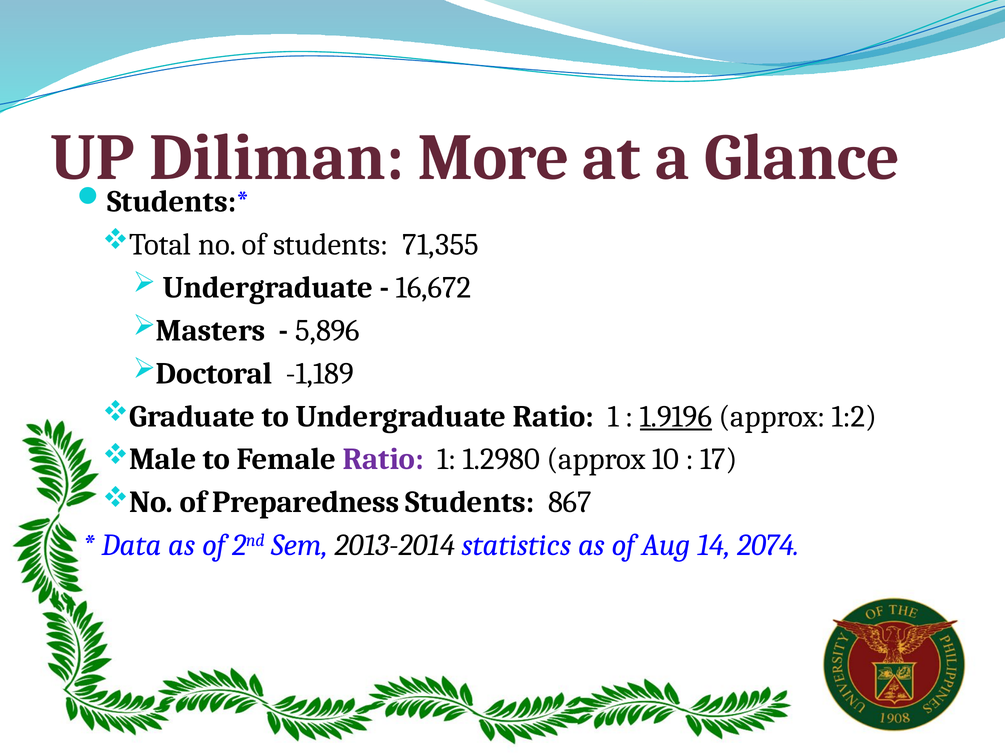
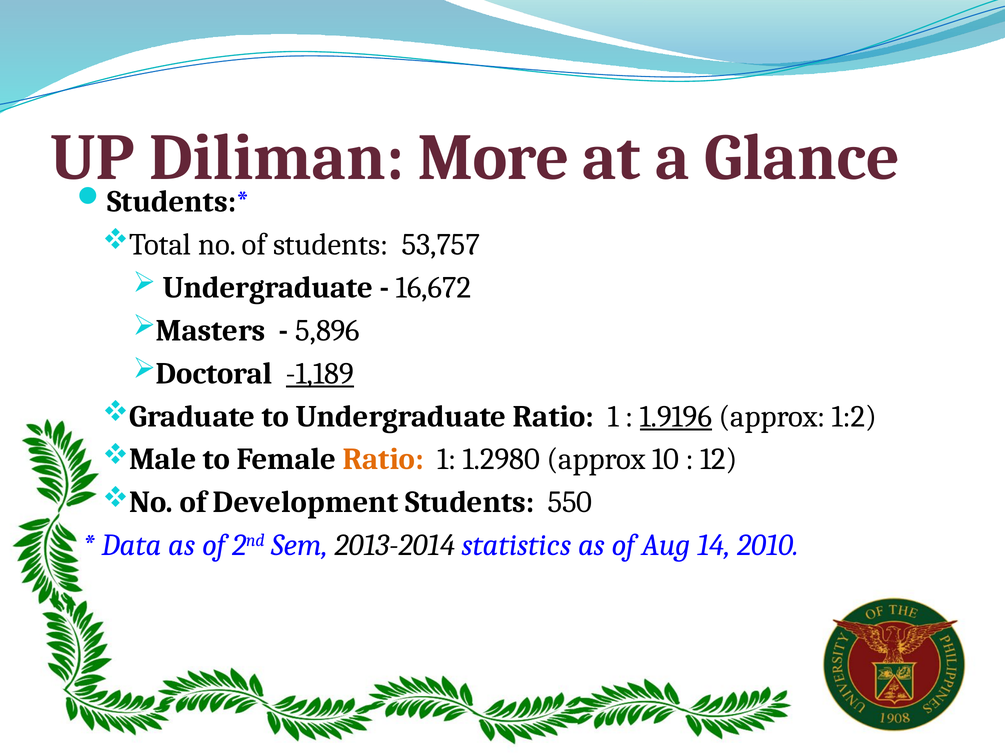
71,355: 71,355 -> 53,757
-1,189 underline: none -> present
Ratio at (383, 459) colour: purple -> orange
17: 17 -> 12
Preparedness: Preparedness -> Development
867: 867 -> 550
2074: 2074 -> 2010
